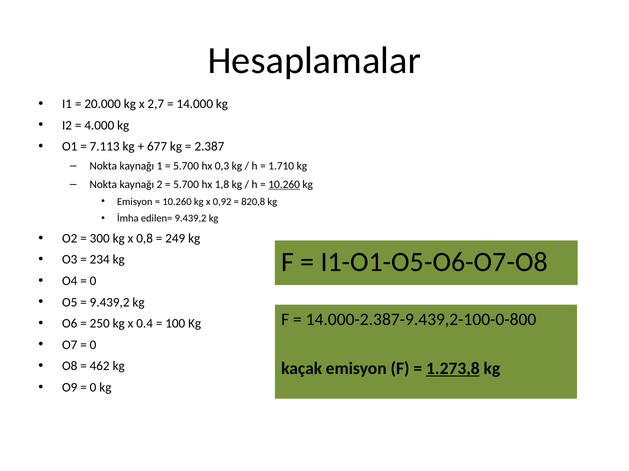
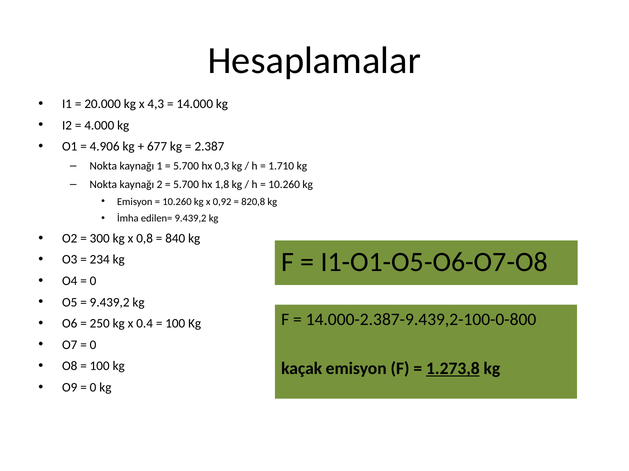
2,7: 2,7 -> 4,3
7.113: 7.113 -> 4.906
10.260 at (284, 185) underline: present -> none
249: 249 -> 840
462 at (100, 367): 462 -> 100
